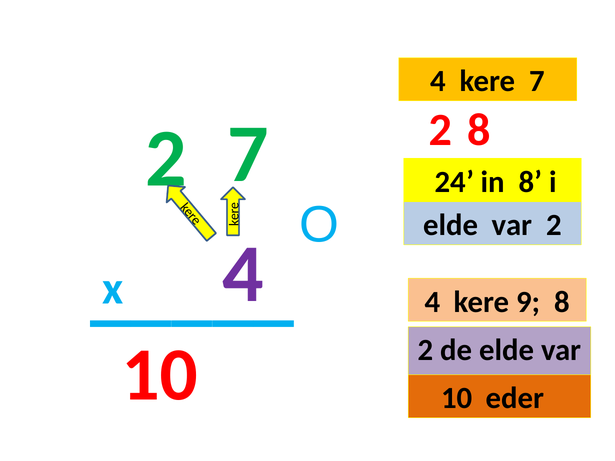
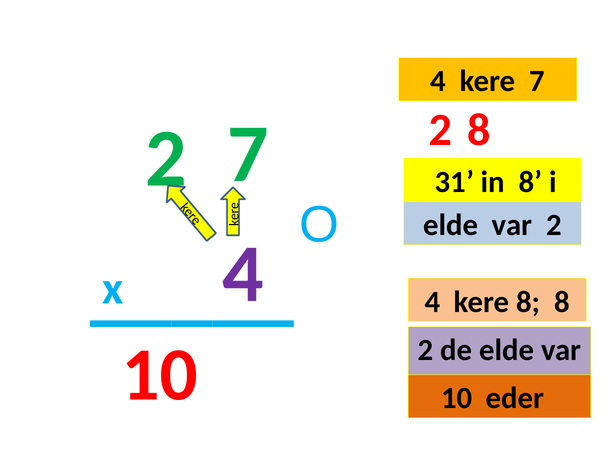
24: 24 -> 31
kere 9: 9 -> 8
